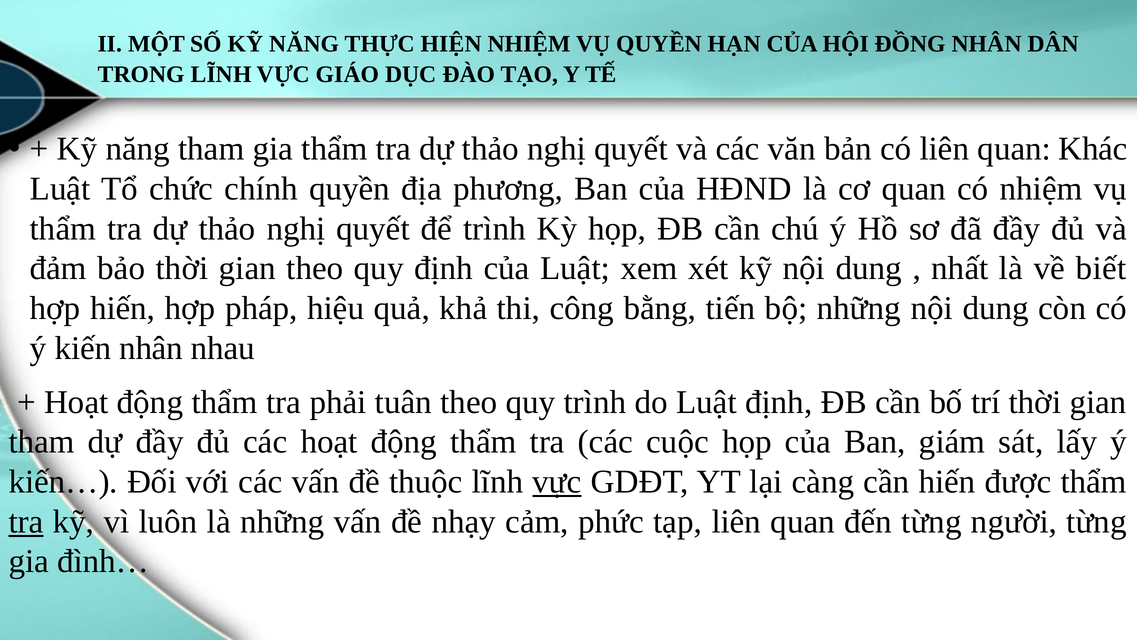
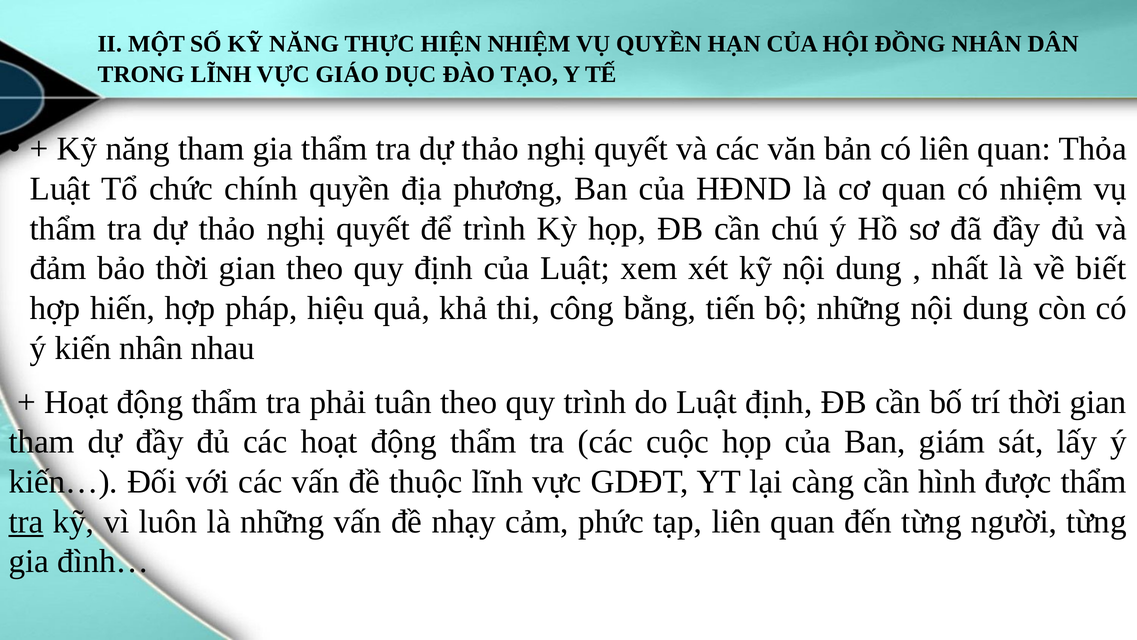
Khác: Khác -> Thỏa
vực at (557, 481) underline: present -> none
cần hiến: hiến -> hình
